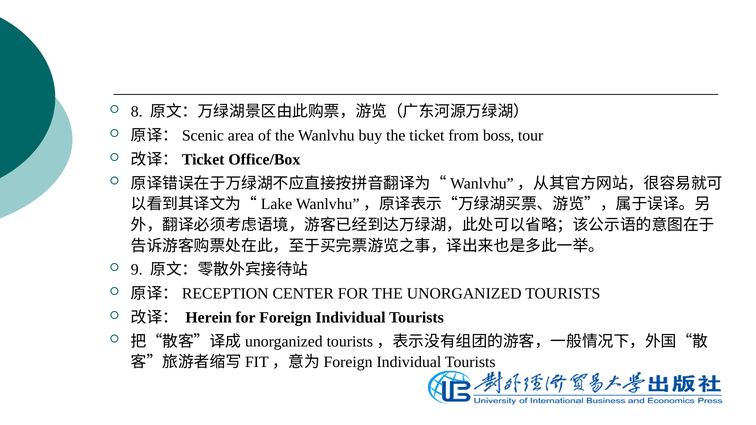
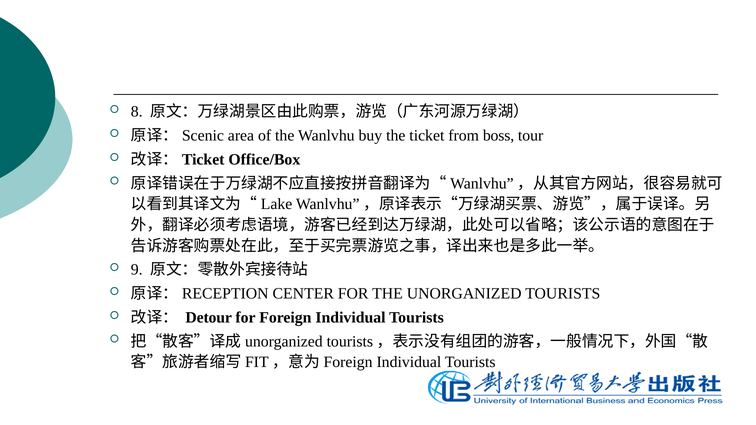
Herein: Herein -> Detour
